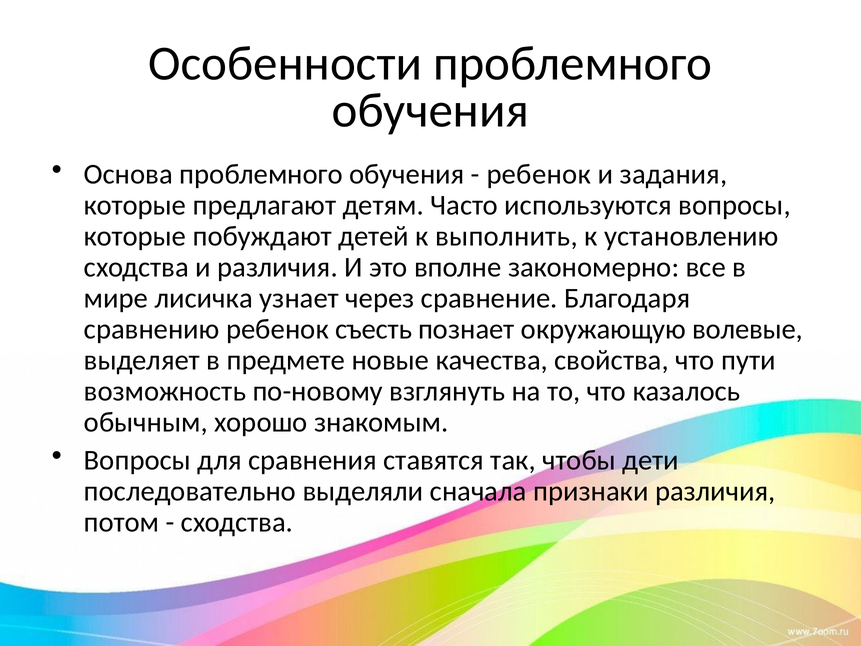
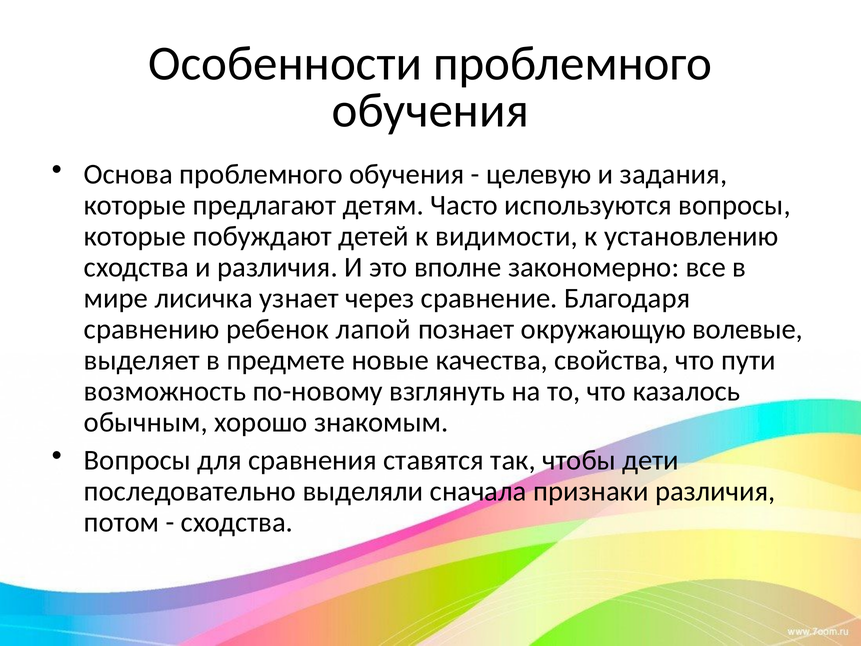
ребенок at (539, 174): ребенок -> целевую
выполнить: выполнить -> видимости
съесть: съесть -> лапой
